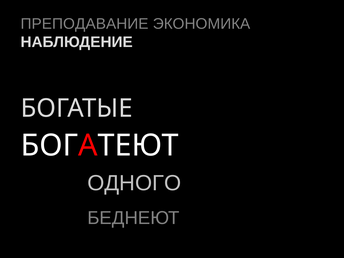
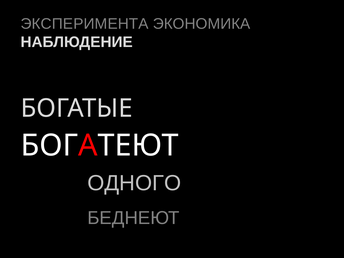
ПРЕПОДАВАНИЕ: ПРЕПОДАВАНИЕ -> ЭКСПЕРИМЕНТА
